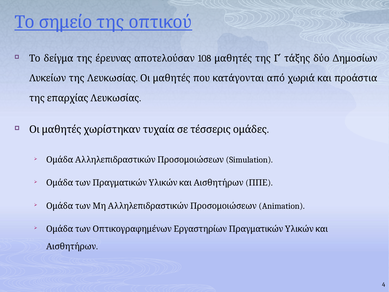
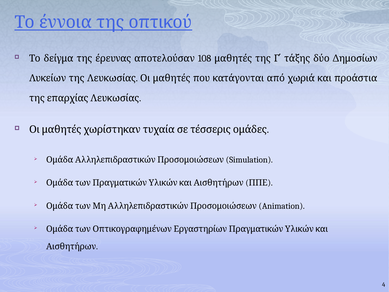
σημείο: σημείο -> έννοια
